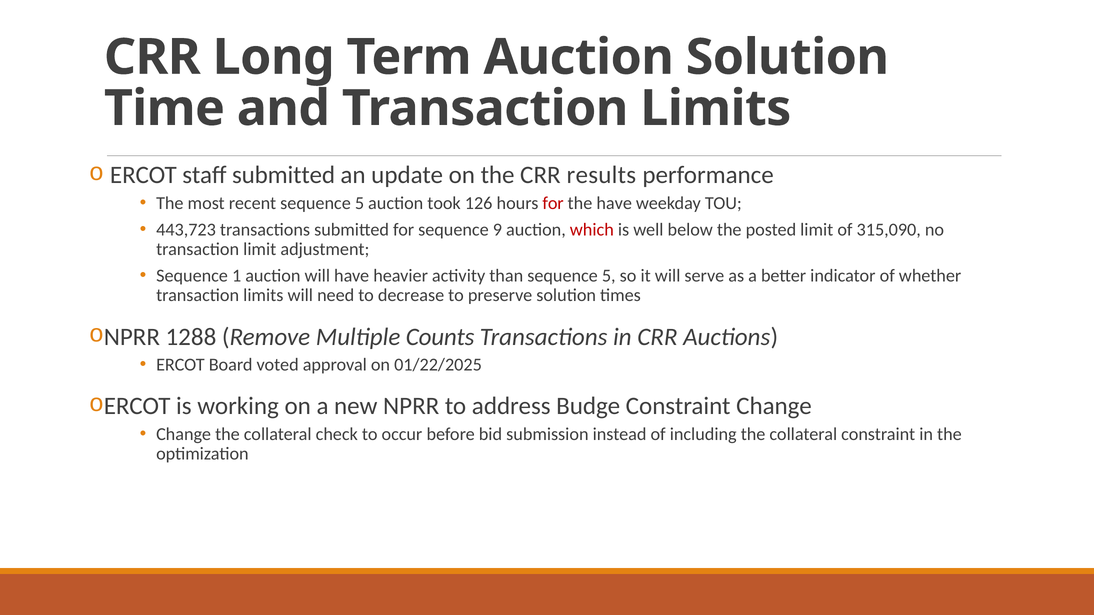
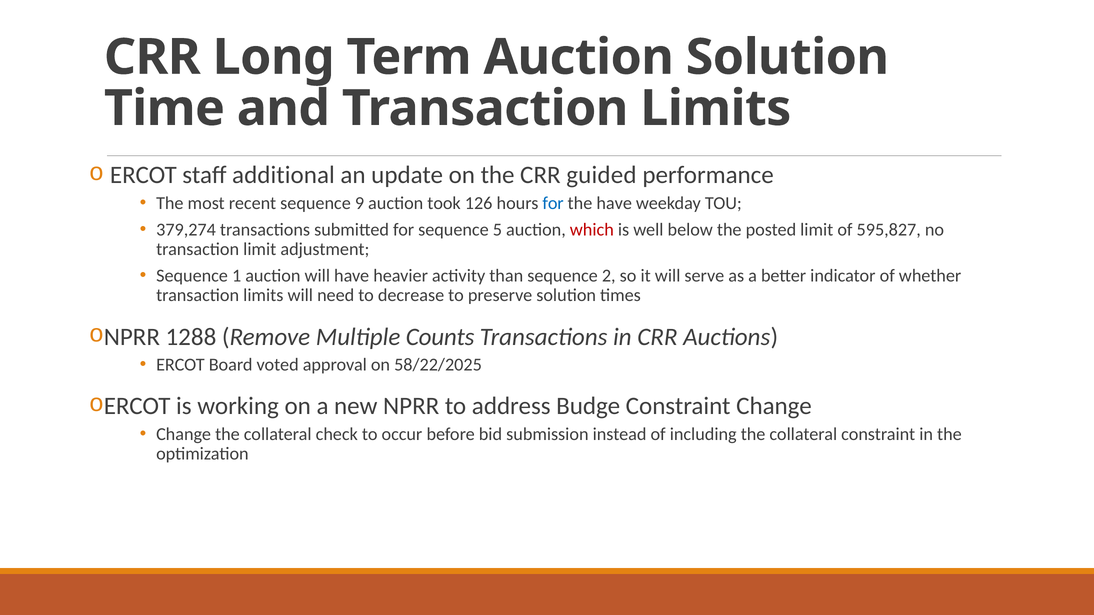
staff submitted: submitted -> additional
results: results -> guided
recent sequence 5: 5 -> 9
for at (553, 203) colour: red -> blue
443,723: 443,723 -> 379,274
9: 9 -> 5
315,090: 315,090 -> 595,827
than sequence 5: 5 -> 2
01/22/2025: 01/22/2025 -> 58/22/2025
